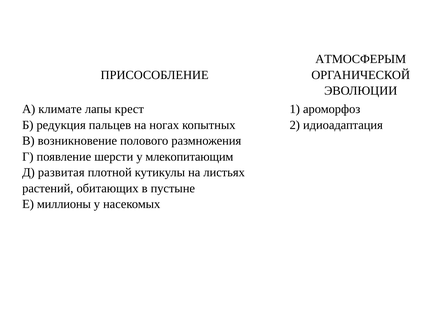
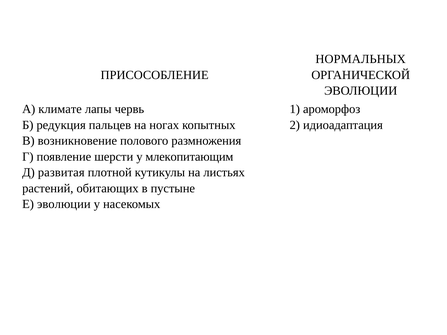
АТМОСФЕРЫМ: АТМОСФЕРЫМ -> НОРМАЛЬНЫХ
крест: крест -> червь
Е миллионы: миллионы -> эволюции
